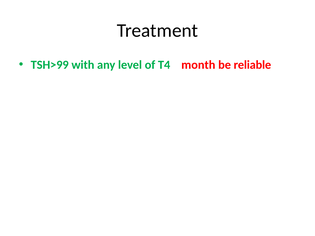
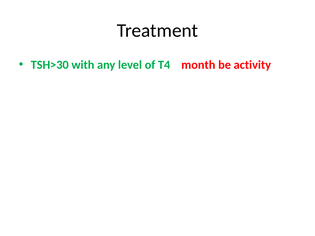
TSH>99: TSH>99 -> TSH>30
reliable: reliable -> activity
